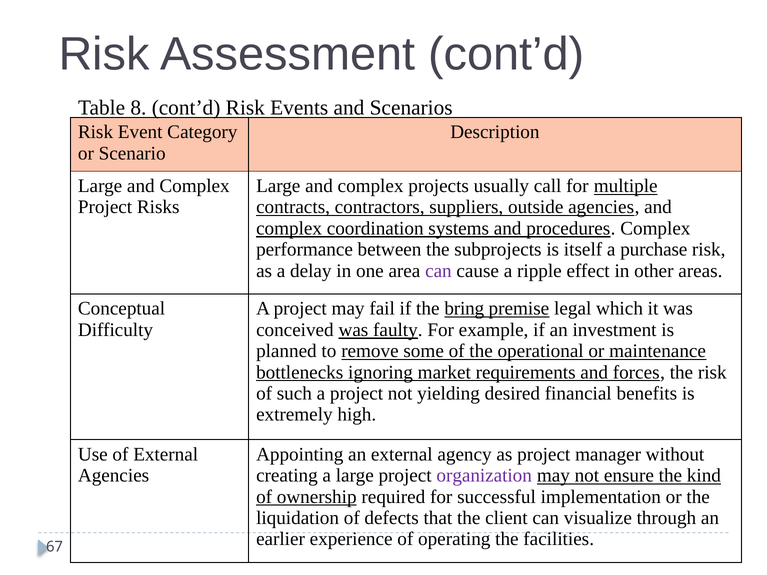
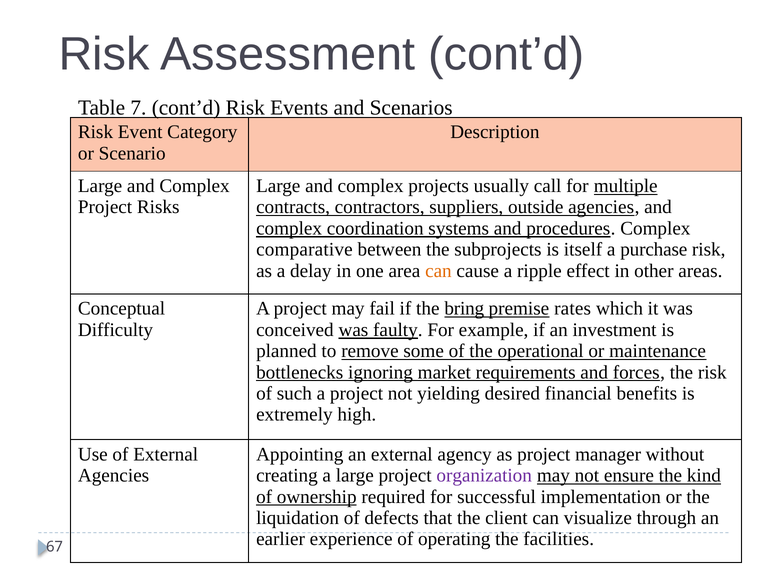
8: 8 -> 7
performance: performance -> comparative
can at (438, 271) colour: purple -> orange
legal: legal -> rates
